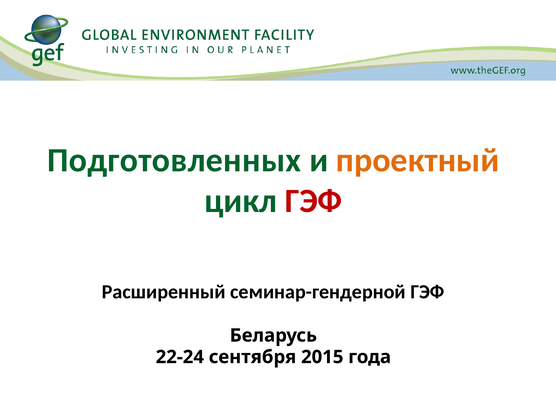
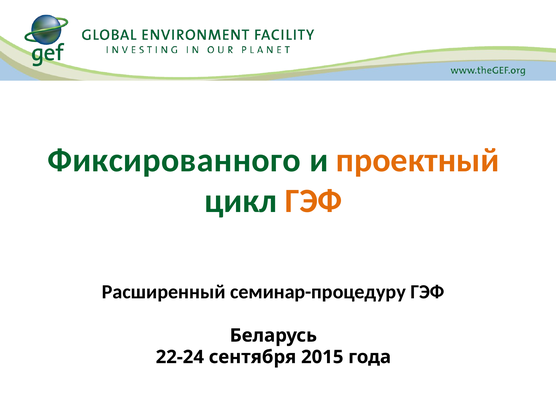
Подготовленных: Подготовленных -> Фиксированного
ГЭФ at (313, 201) colour: red -> orange
семинар-гендерной: семинар-гендерной -> семинар-процедуру
